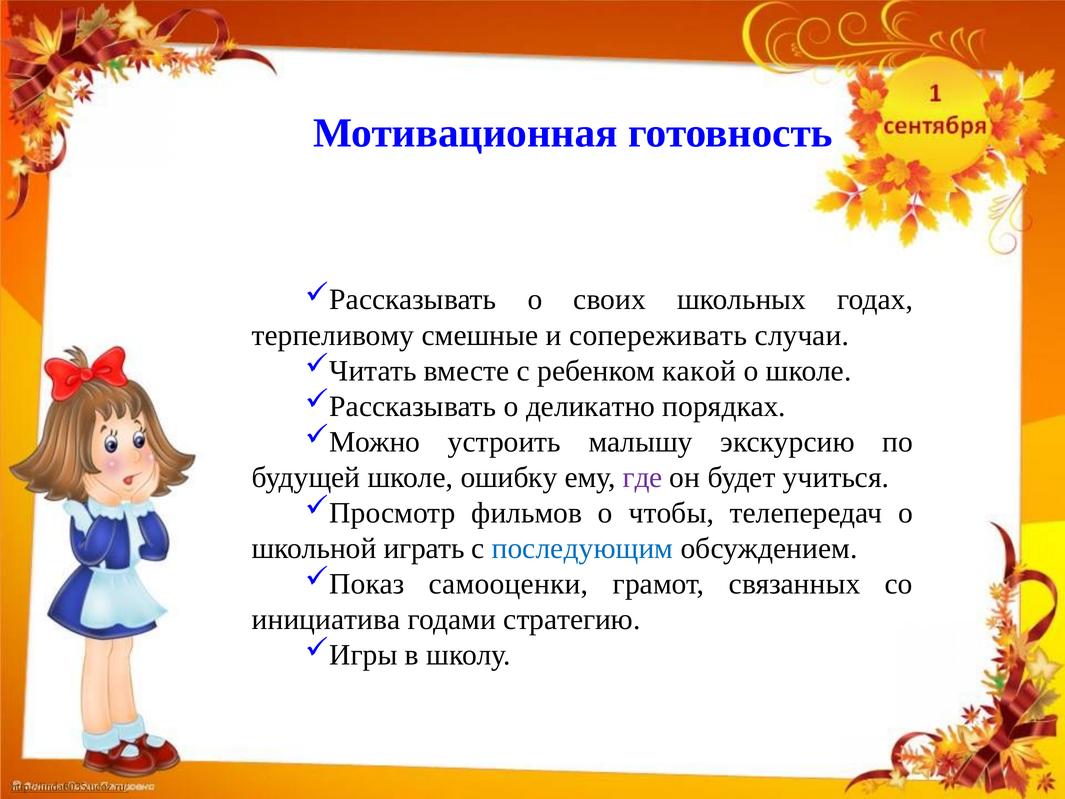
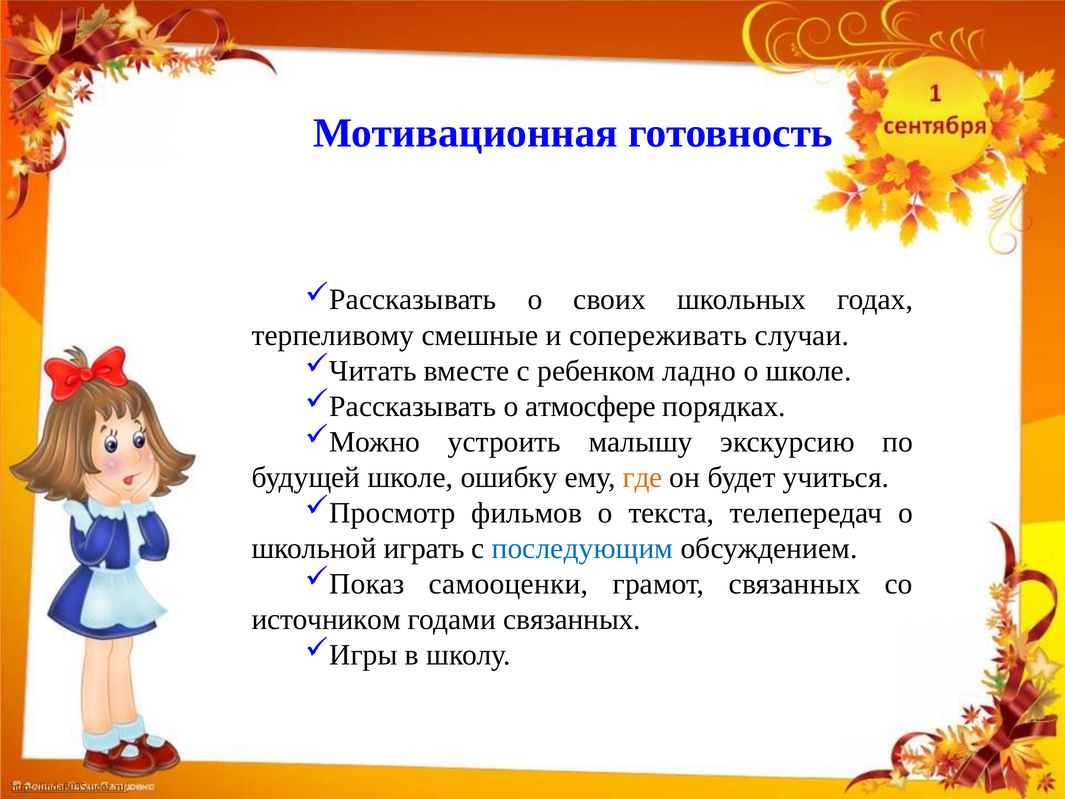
какой: какой -> ладно
деликатно: деликатно -> атмосфере
где colour: purple -> orange
чтобы: чтобы -> текста
инициатива: инициатива -> источником
годами стратегию: стратегию -> связанных
